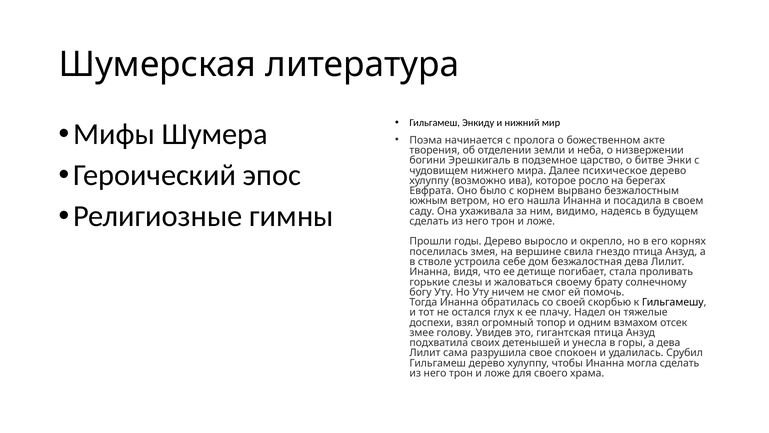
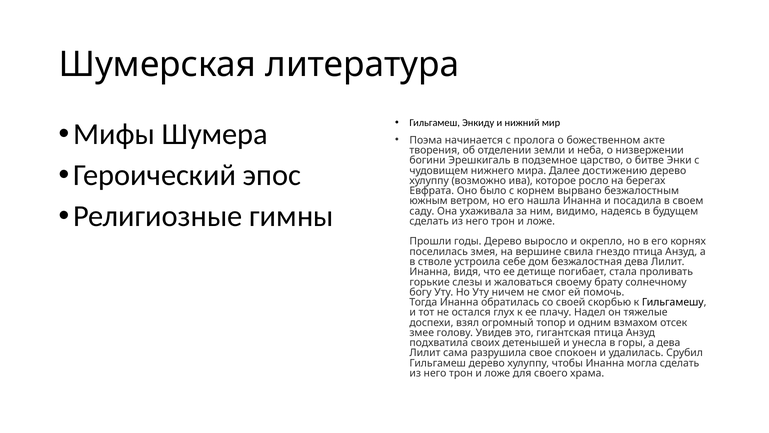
психическое: психическое -> достижению
